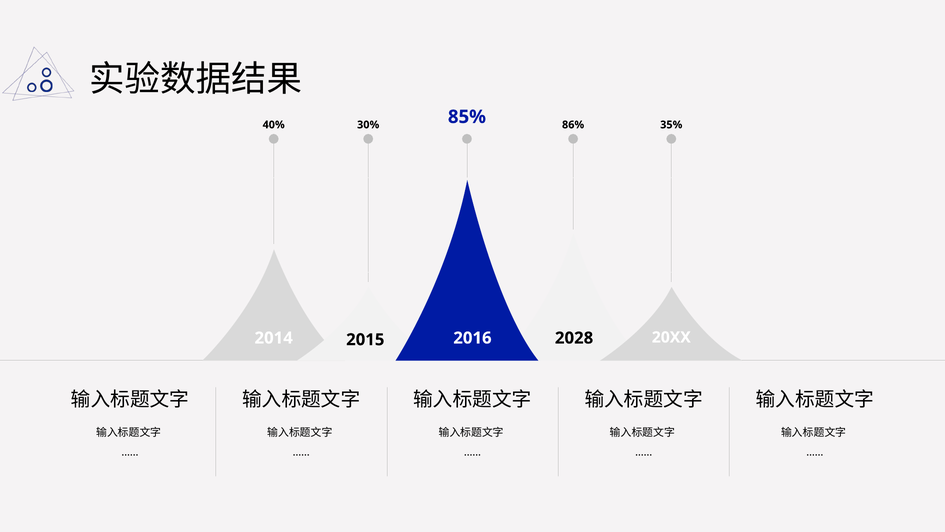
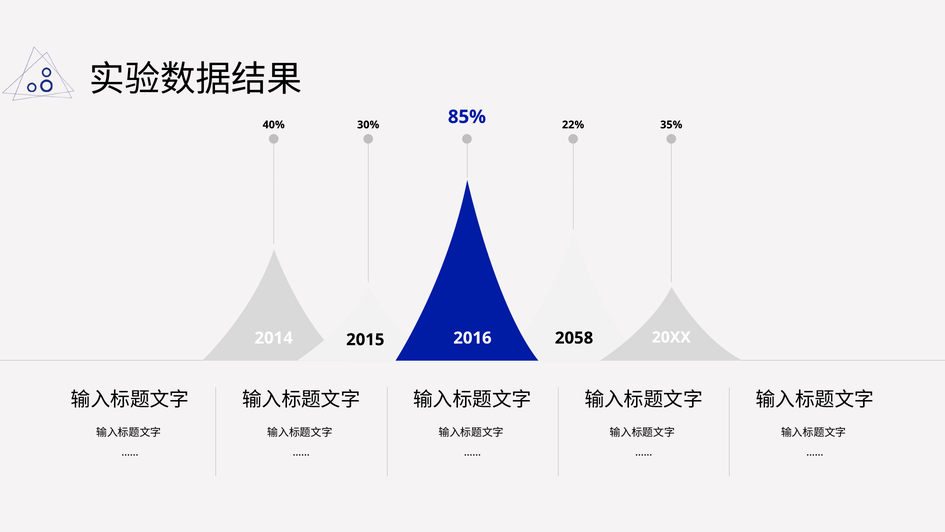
86%: 86% -> 22%
2028: 2028 -> 2058
